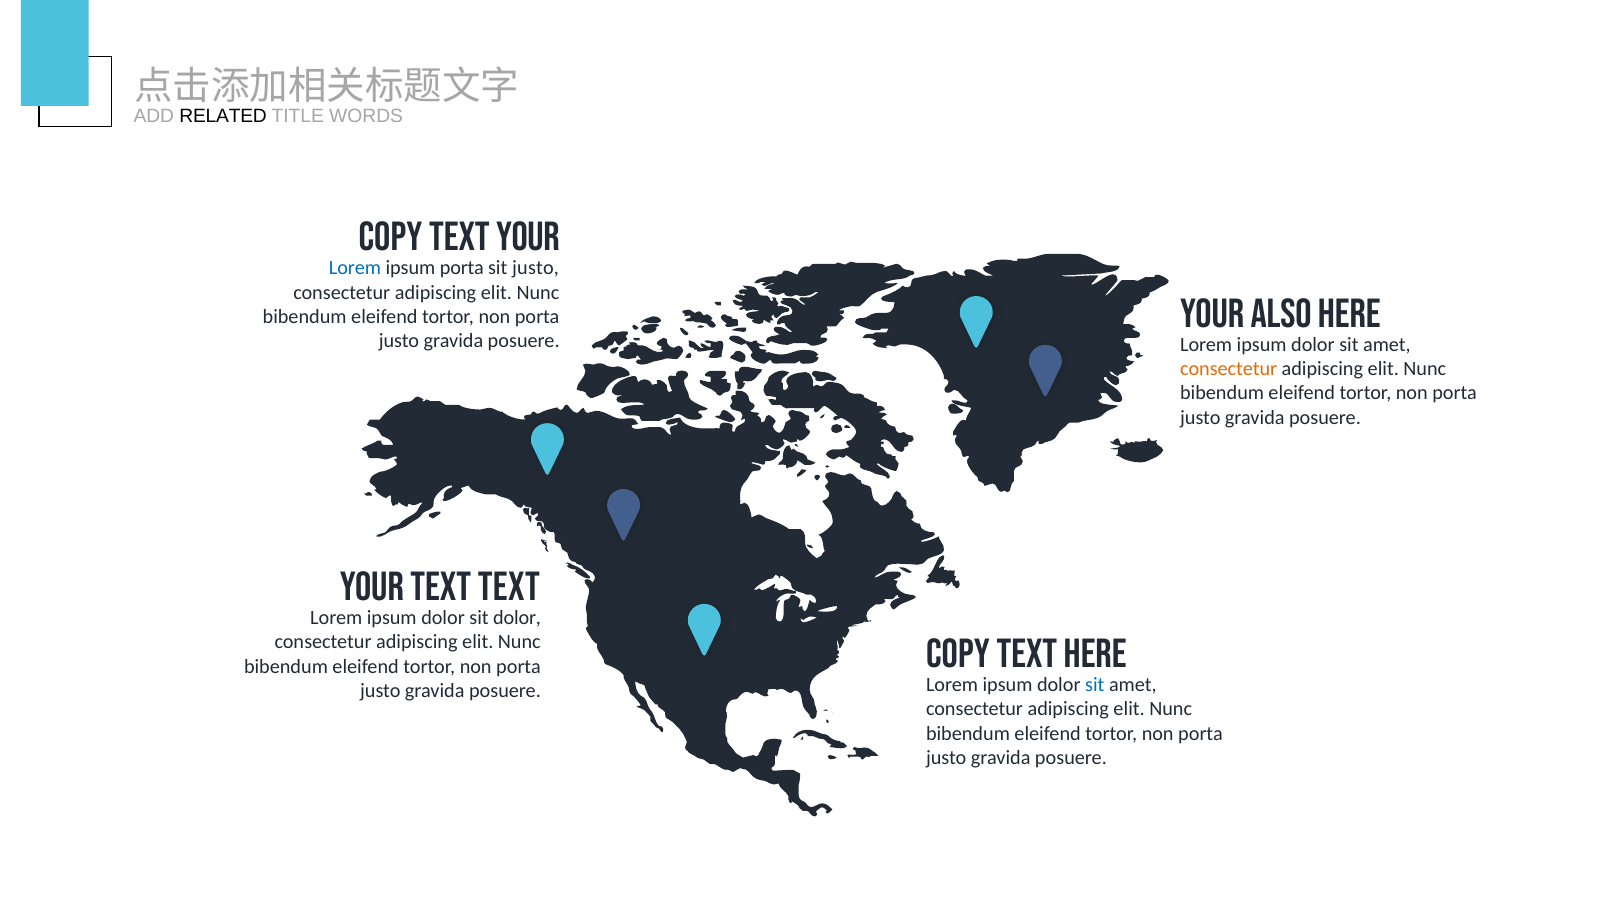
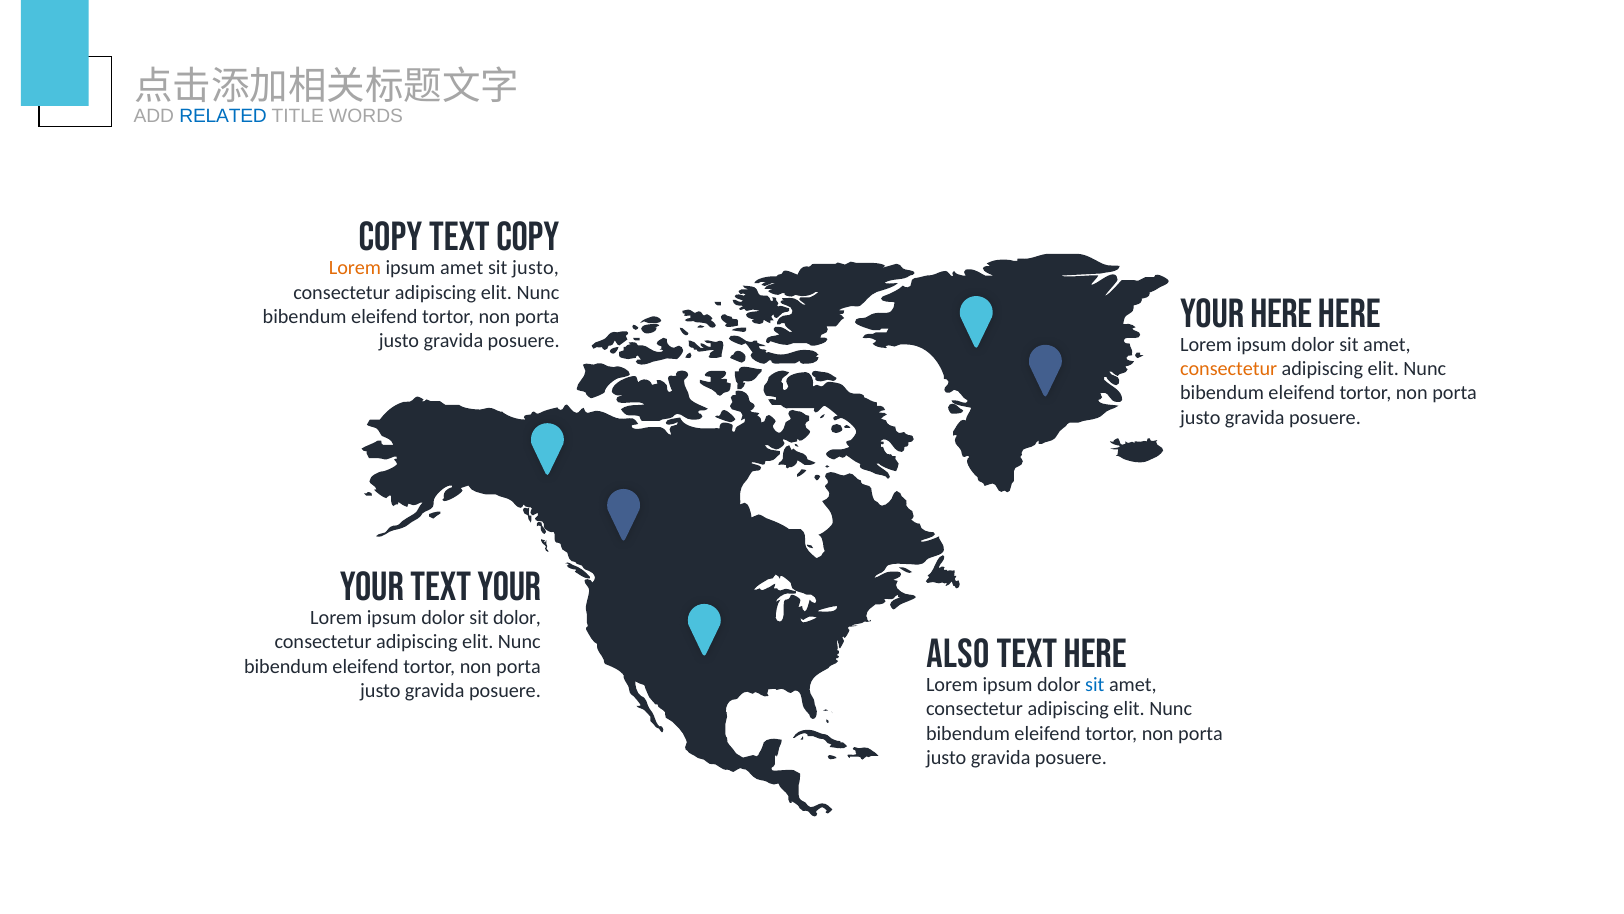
RELATED colour: black -> blue
text your: your -> copy
Lorem at (355, 268) colour: blue -> orange
ipsum porta: porta -> amet
Your also: also -> here
text text: text -> your
Copy at (958, 654): Copy -> Also
